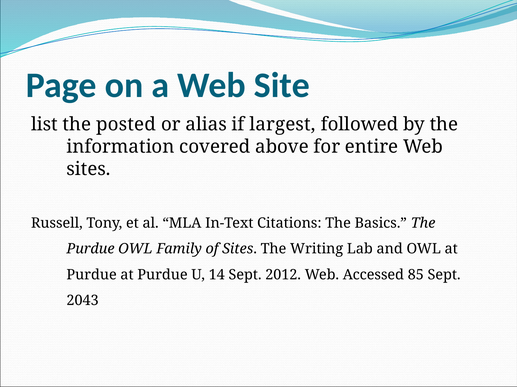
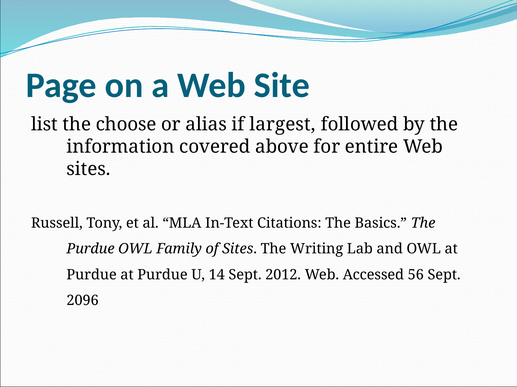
posted: posted -> choose
85: 85 -> 56
2043: 2043 -> 2096
